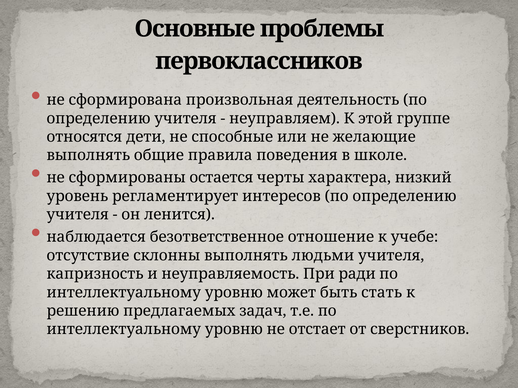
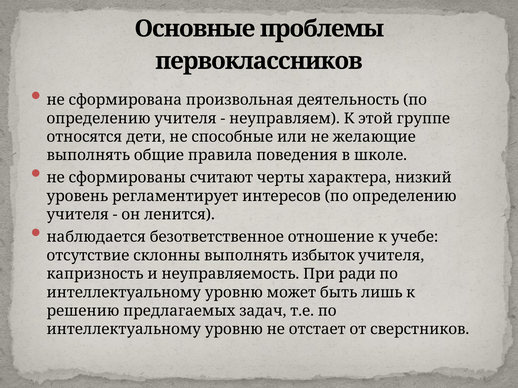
остается: остается -> считают
людьми: людьми -> избыток
стать: стать -> лишь
